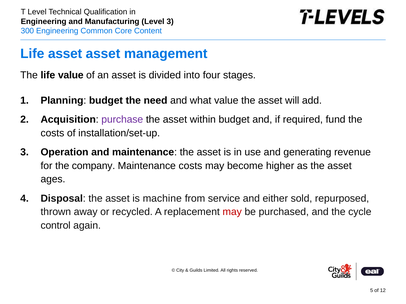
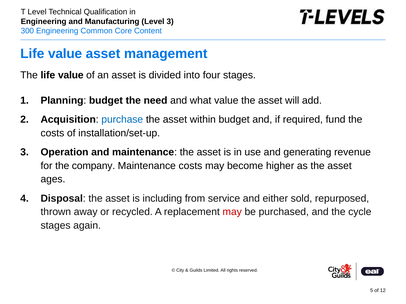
asset at (65, 54): asset -> value
purchase colour: purple -> blue
machine: machine -> including
control at (56, 226): control -> stages
